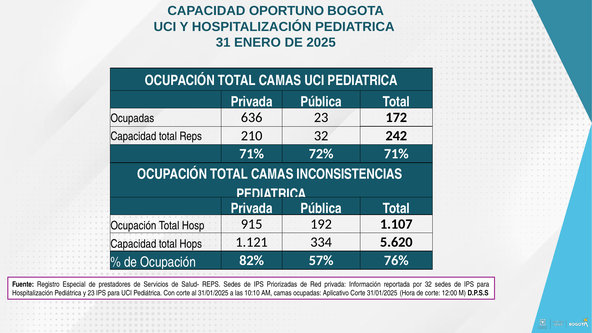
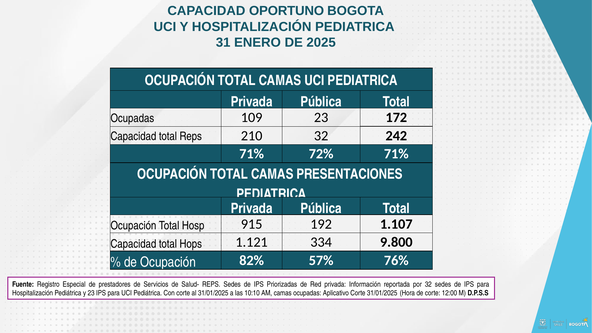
636: 636 -> 109
INCONSISTENCIAS: INCONSISTENCIAS -> PRESENTACIONES
5.620: 5.620 -> 9.800
